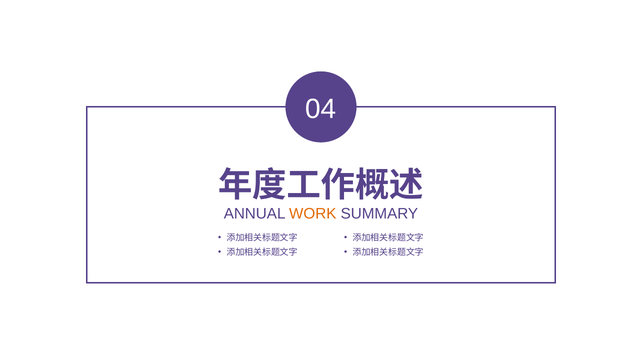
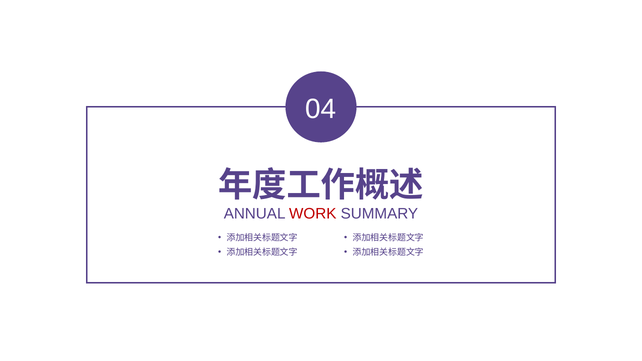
WORK colour: orange -> red
